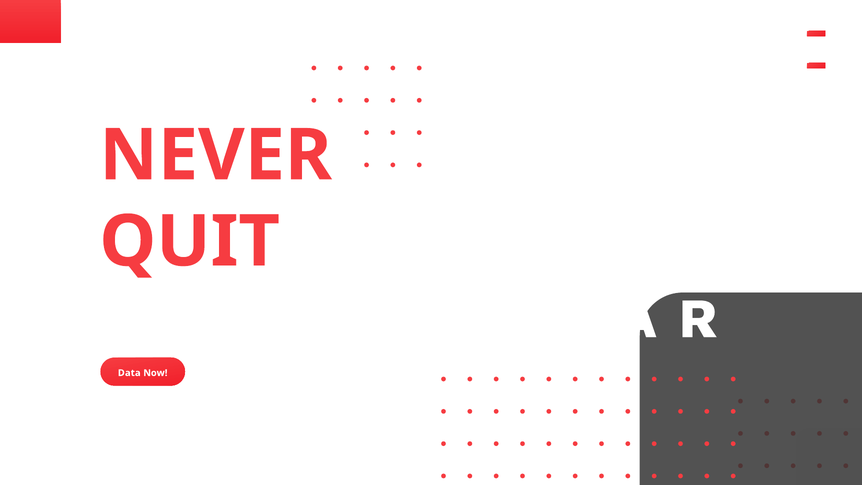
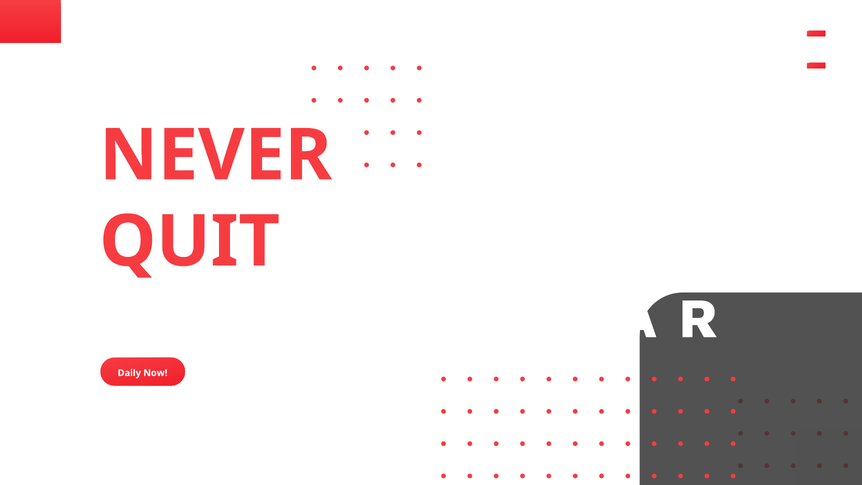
Data: Data -> Daily
